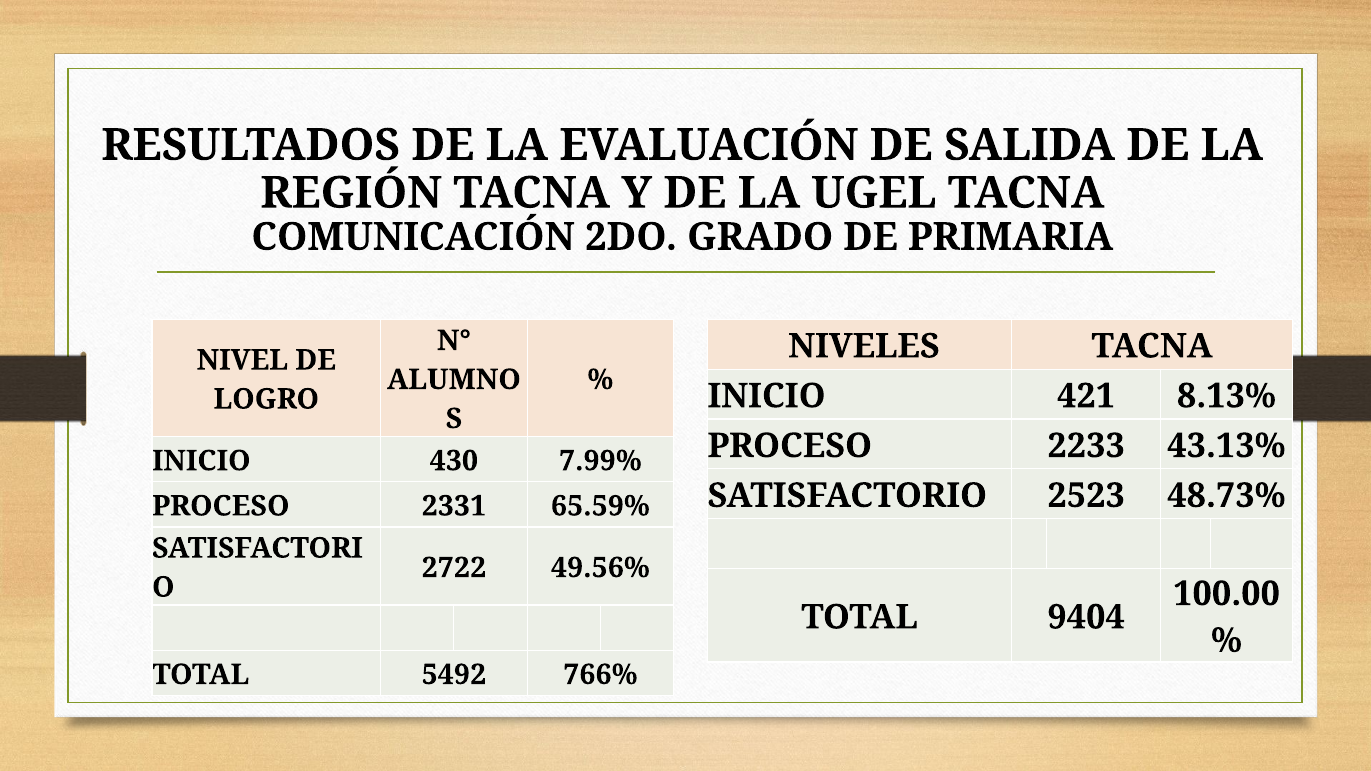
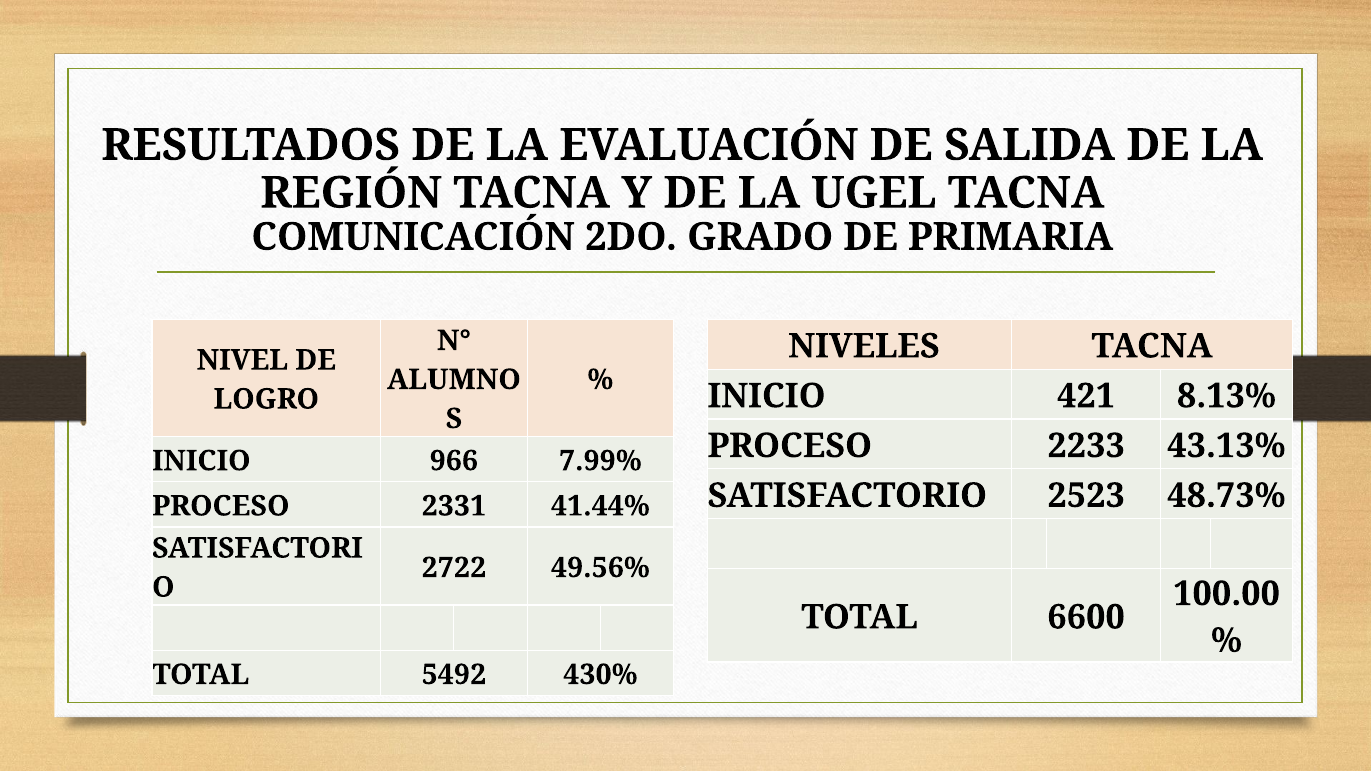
430: 430 -> 966
65.59%: 65.59% -> 41.44%
9404: 9404 -> 6600
766%: 766% -> 430%
